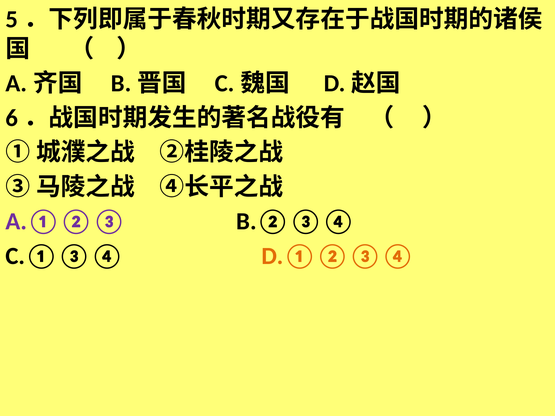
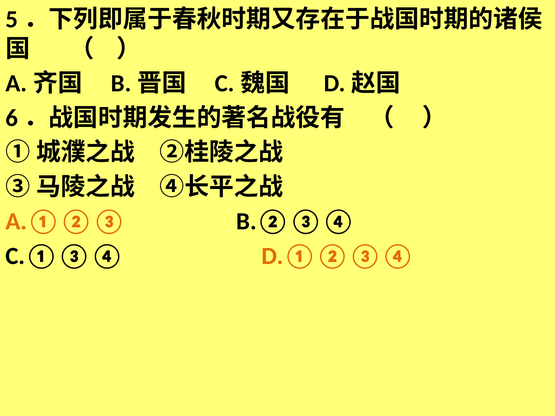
A.①②③ colour: purple -> orange
